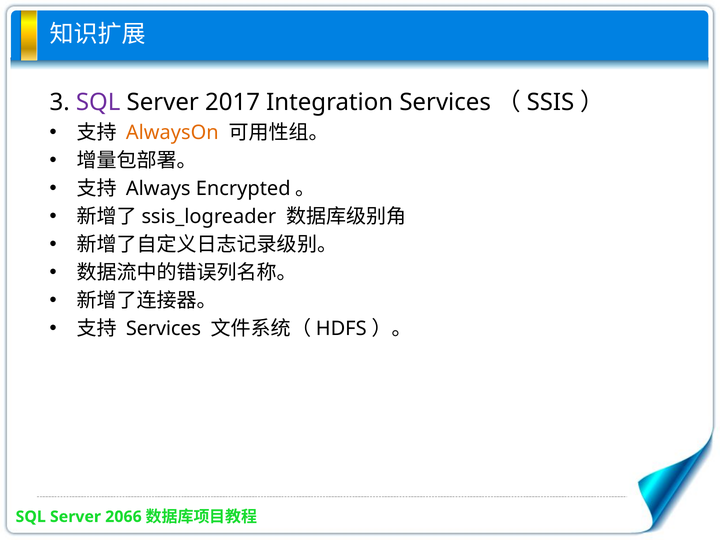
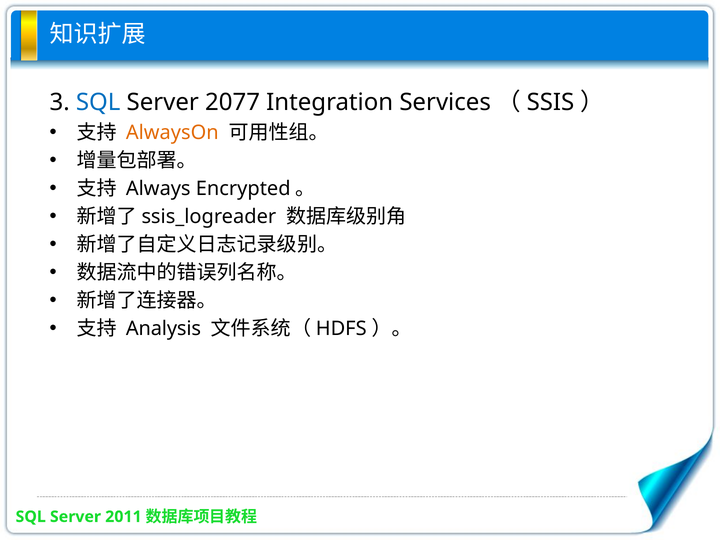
SQL at (98, 103) colour: purple -> blue
2017: 2017 -> 2077
Services at (163, 329): Services -> Analysis
2066: 2066 -> 2011
